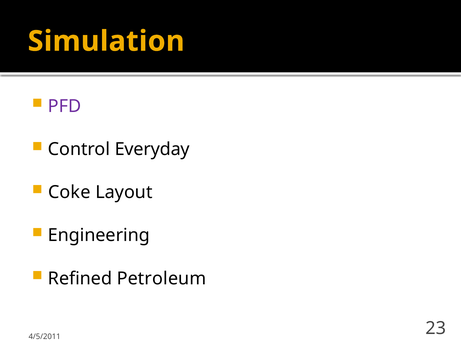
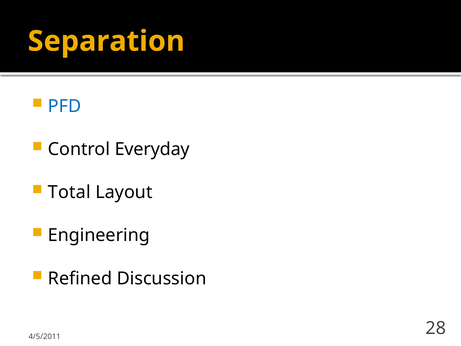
Simulation: Simulation -> Separation
PFD colour: purple -> blue
Coke: Coke -> Total
Petroleum: Petroleum -> Discussion
23: 23 -> 28
